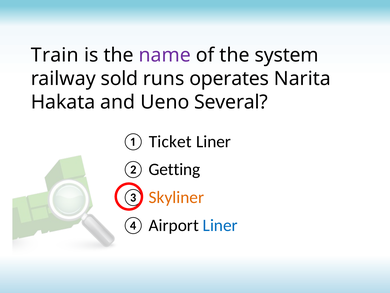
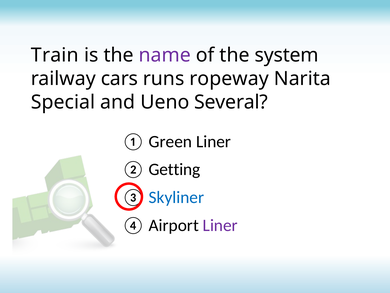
sold: sold -> cars
operates: operates -> ropeway
Hakata: Hakata -> Special
Ticket: Ticket -> Green
Skyliner colour: orange -> blue
Liner at (220, 225) colour: blue -> purple
